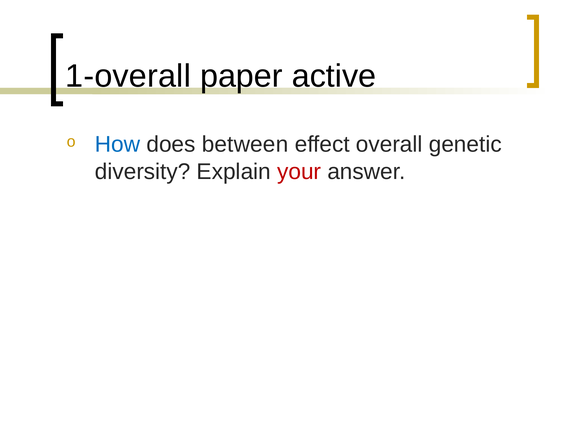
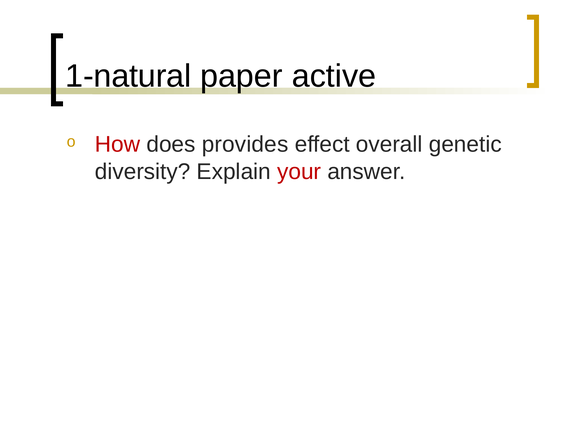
1-overall: 1-overall -> 1-natural
How colour: blue -> red
between: between -> provides
